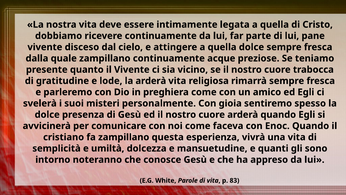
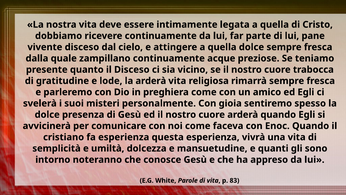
il Vivente: Vivente -> Disceso
fa zampillano: zampillano -> esperienza
